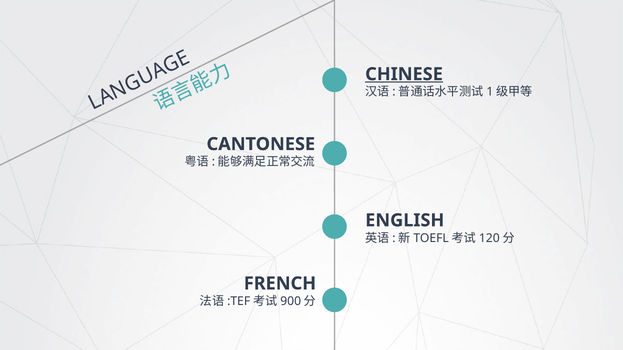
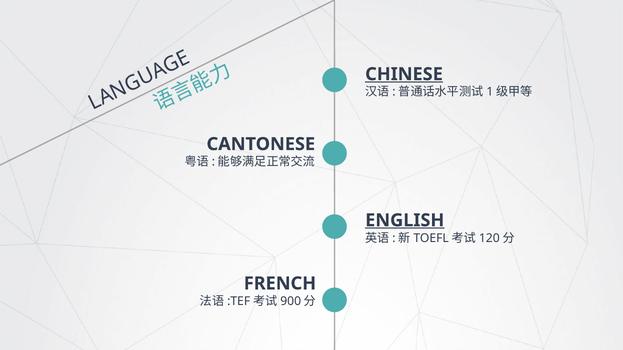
ENGLISH underline: none -> present
